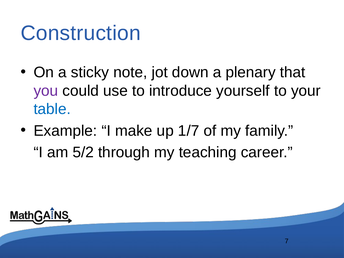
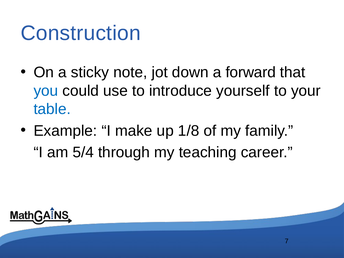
plenary: plenary -> forward
you colour: purple -> blue
1/7: 1/7 -> 1/8
5/2: 5/2 -> 5/4
